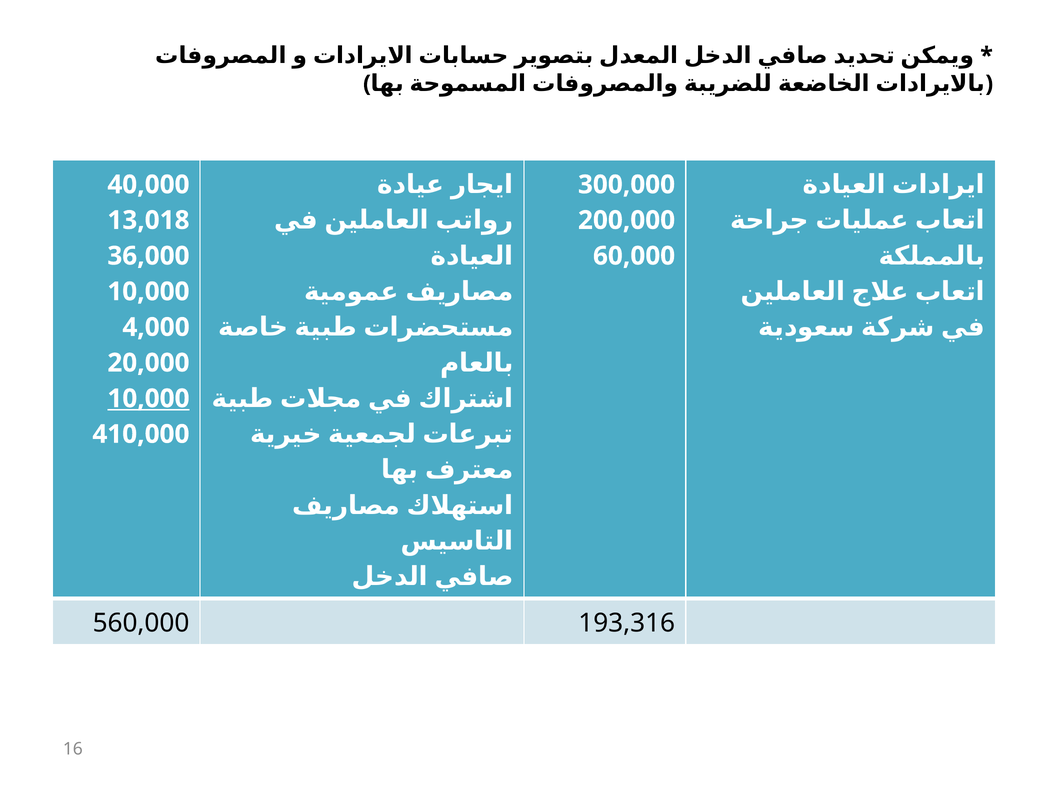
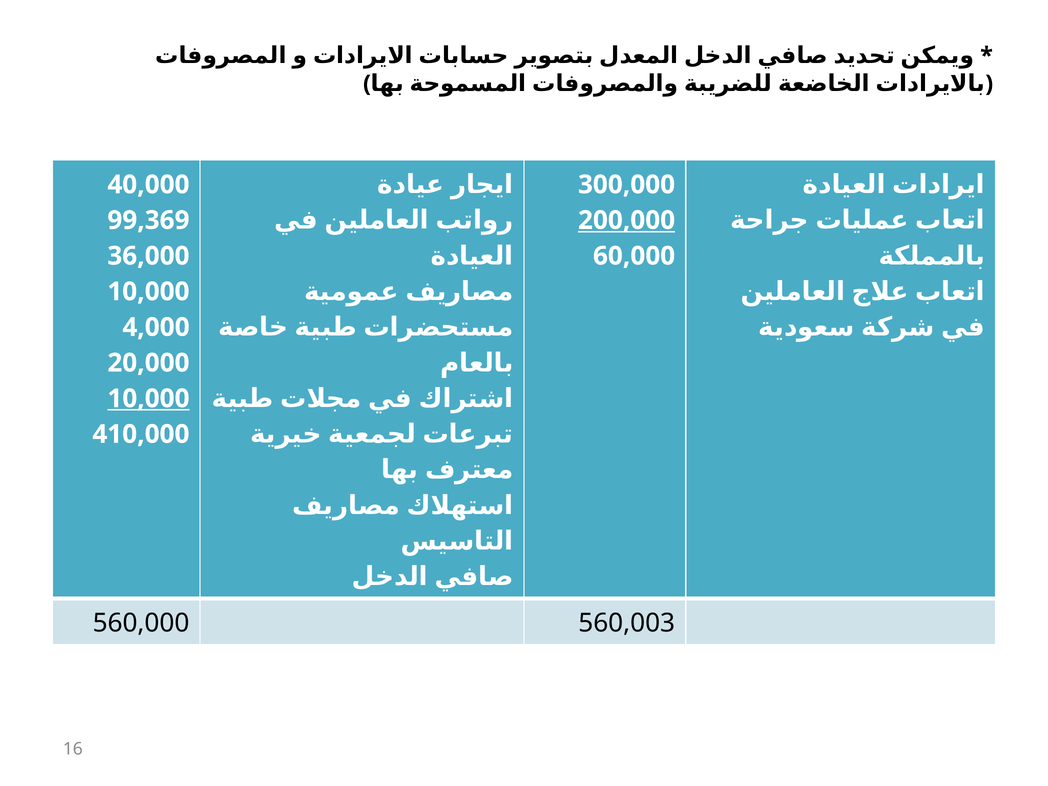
13,018: 13,018 -> 99,369
200,000 underline: none -> present
193,316: 193,316 -> 560,003
